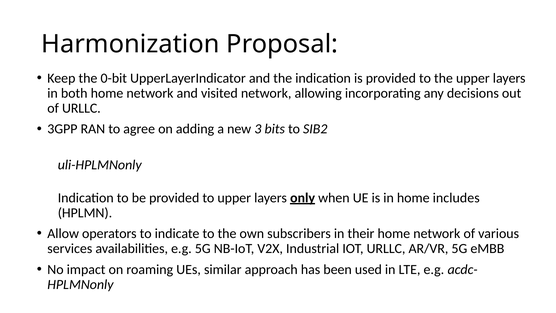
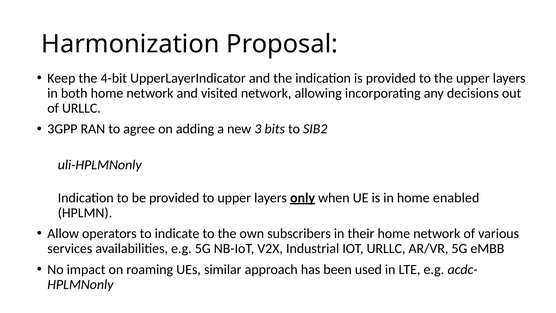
0-bit: 0-bit -> 4-bit
includes: includes -> enabled
